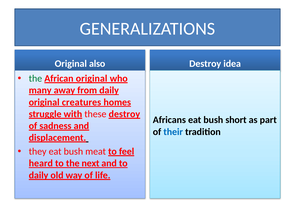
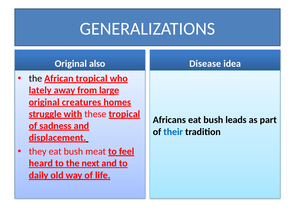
Destroy at (205, 63): Destroy -> Disease
the at (35, 78) colour: green -> black
African original: original -> tropical
many: many -> lately
from daily: daily -> large
these destroy: destroy -> tropical
short: short -> leads
